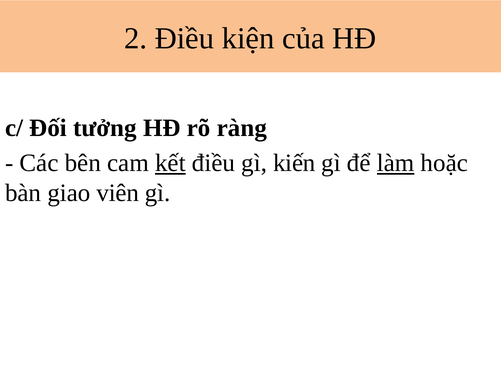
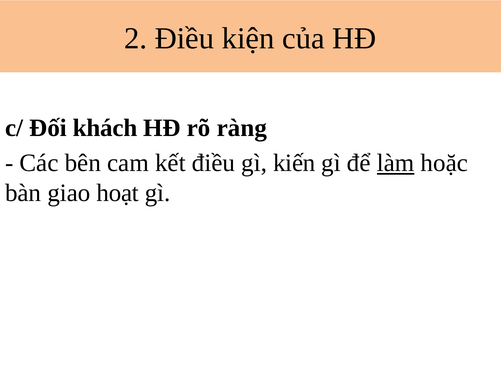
tưởng: tưởng -> khách
kết underline: present -> none
viên: viên -> hoạt
